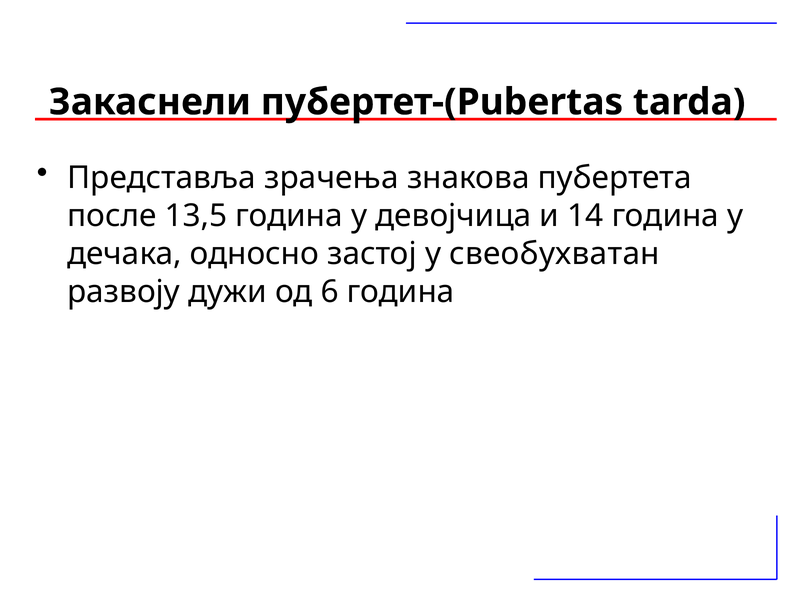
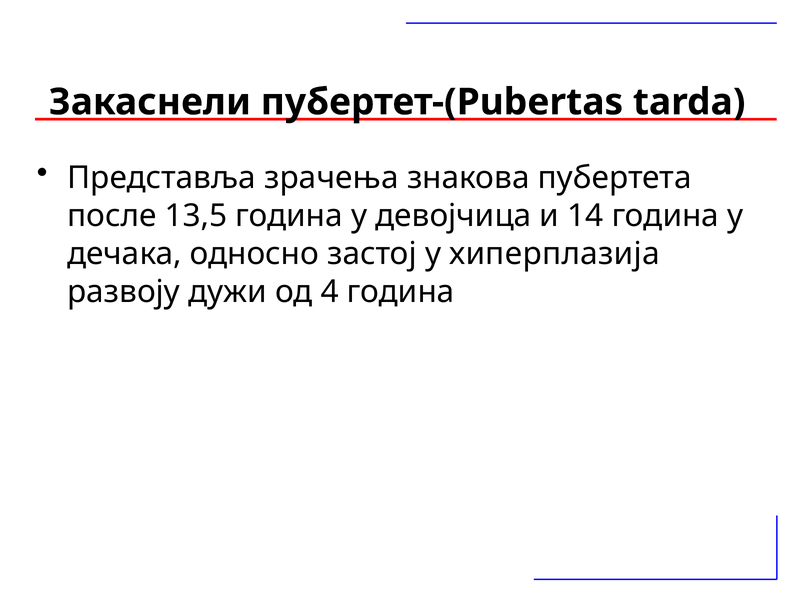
свеобухватан: свеобухватан -> хипeрплaзијa
6: 6 -> 4
